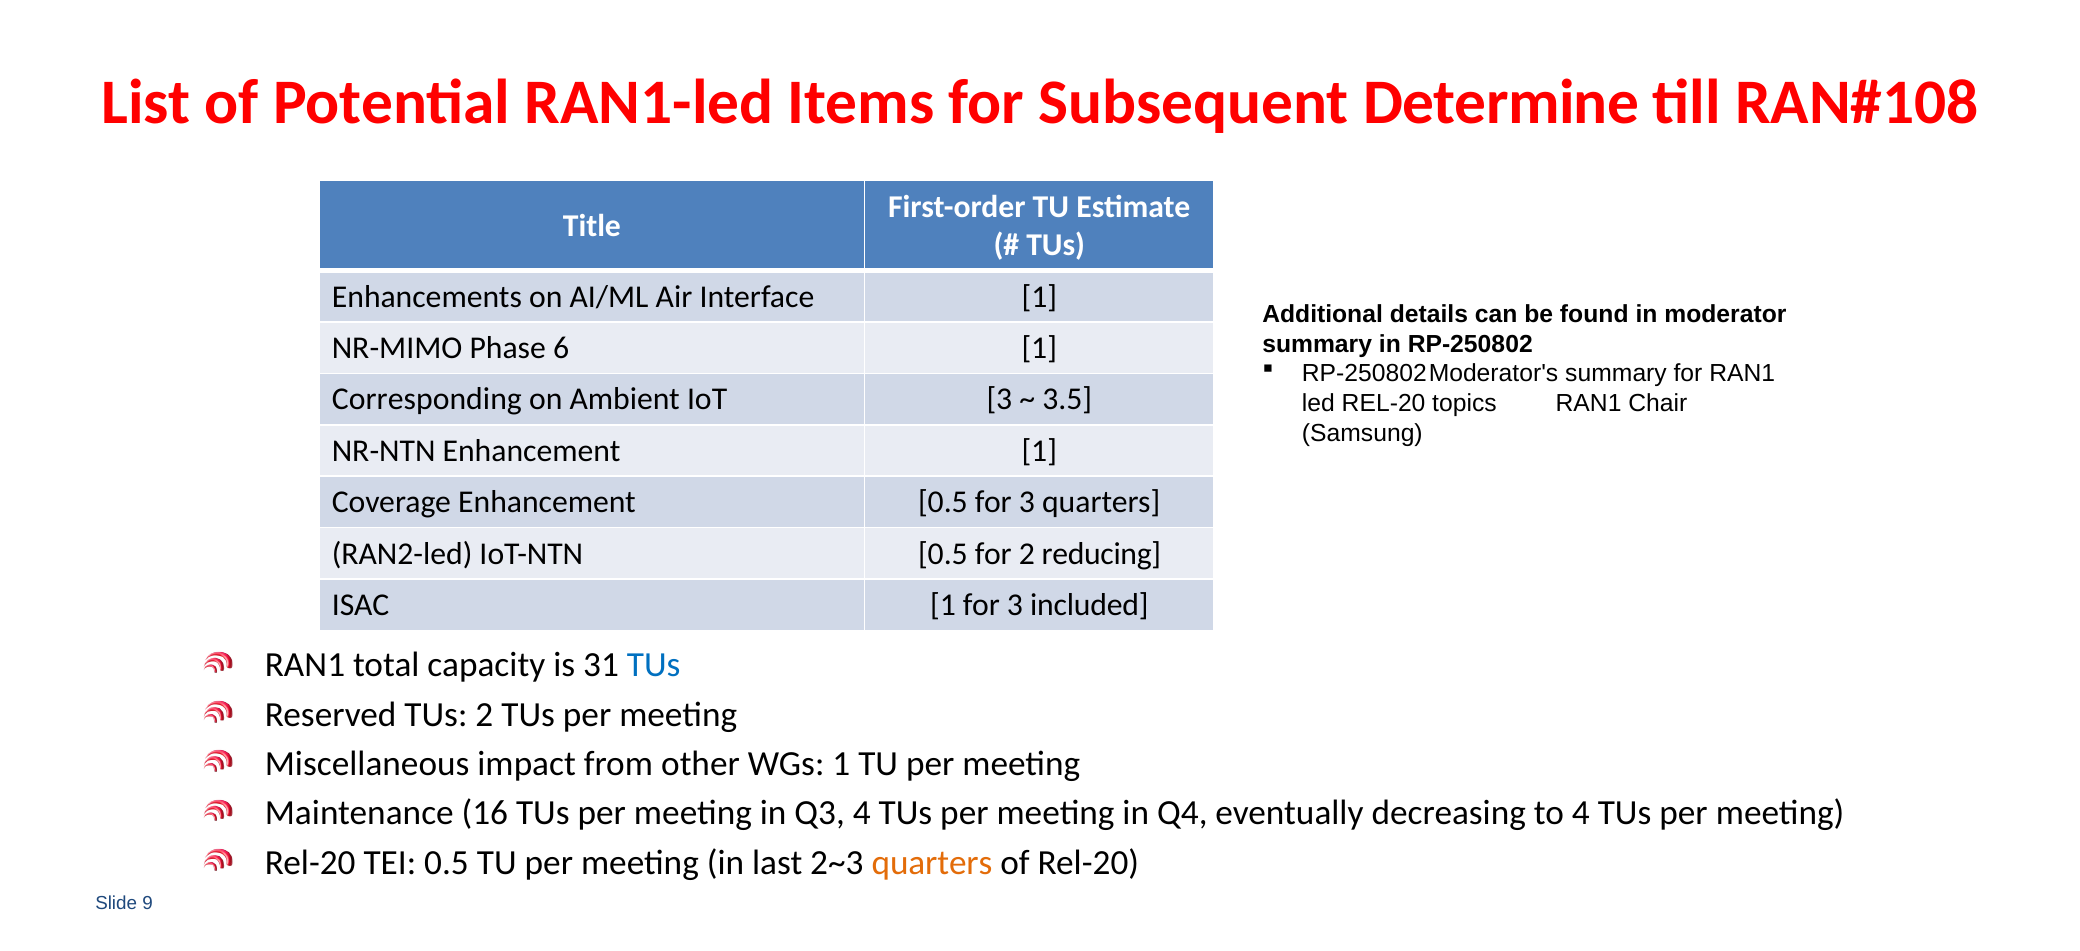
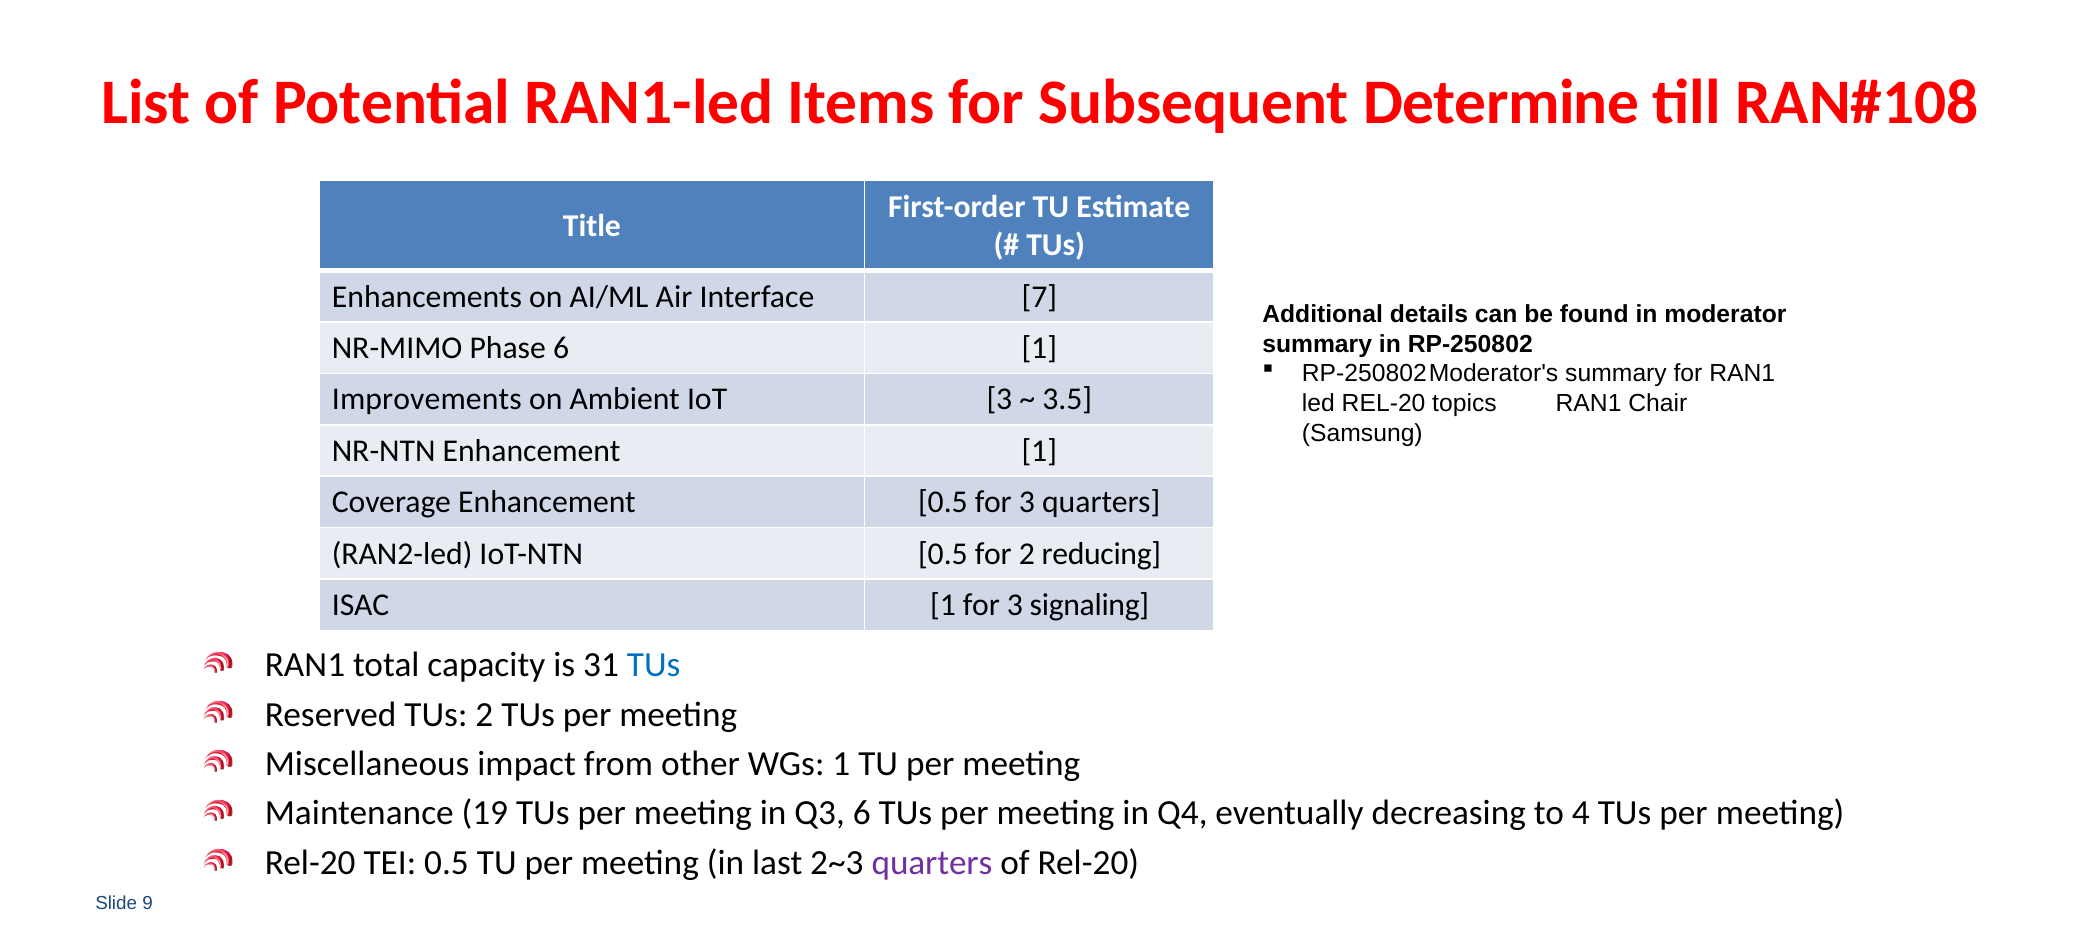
Interface 1: 1 -> 7
Corresponding: Corresponding -> Improvements
included: included -> signaling
16: 16 -> 19
Q3 4: 4 -> 6
quarters at (932, 863) colour: orange -> purple
